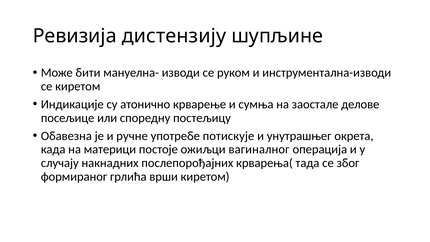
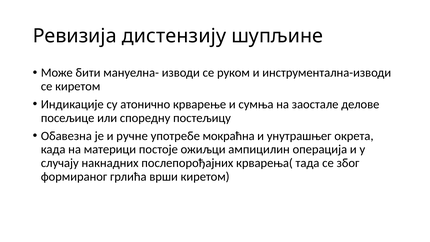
потискује: потискује -> мокраћна
вагиналног: вагиналног -> ампицилин
